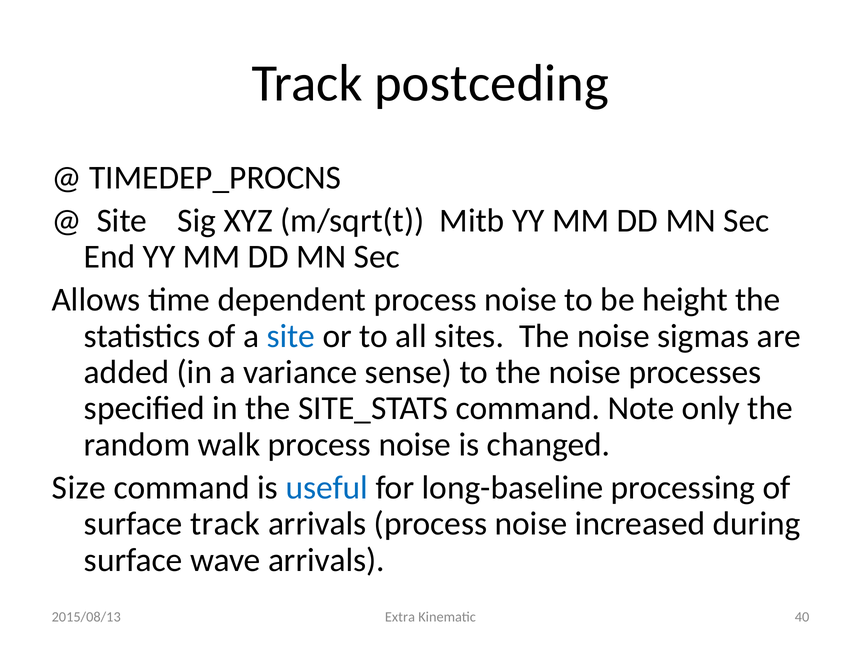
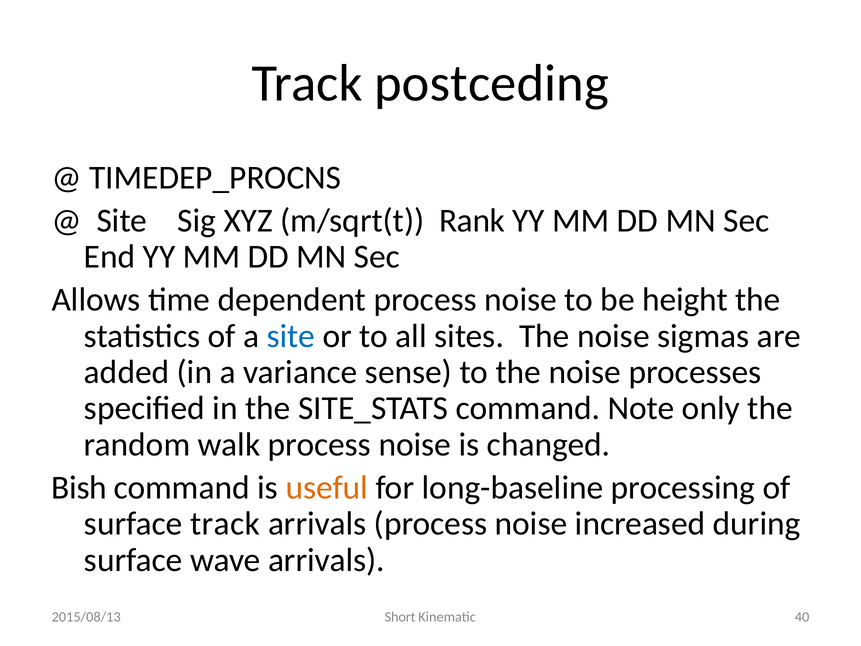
Mitb: Mitb -> Rank
Size: Size -> Bish
useful colour: blue -> orange
Extra: Extra -> Short
